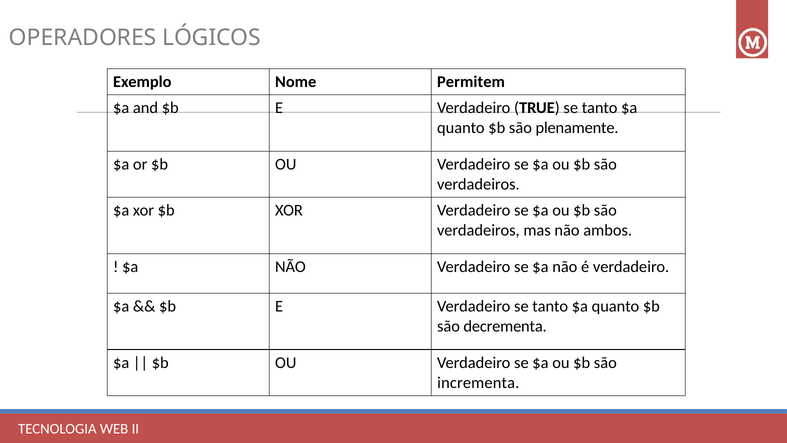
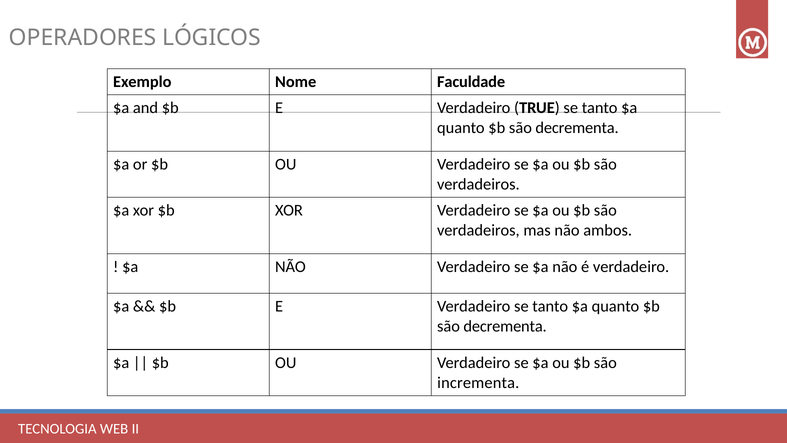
Permitem: Permitem -> Faculdade
plenamente at (577, 128): plenamente -> decrementa
